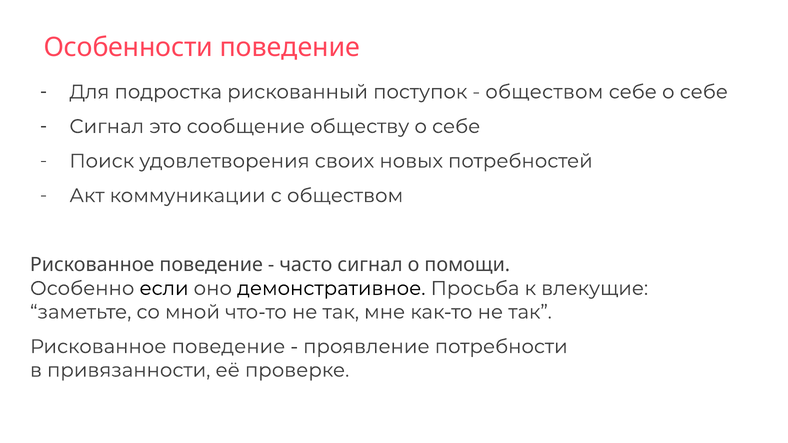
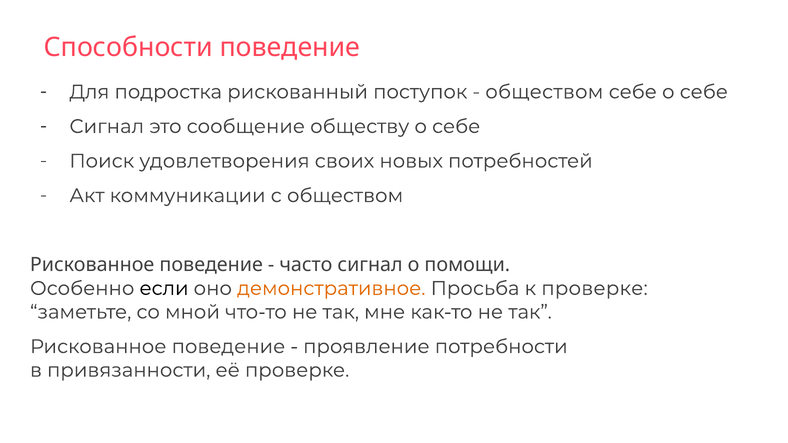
Особенности: Особенности -> Способности
демонстративное colour: black -> orange
к влекущие: влекущие -> проверке
